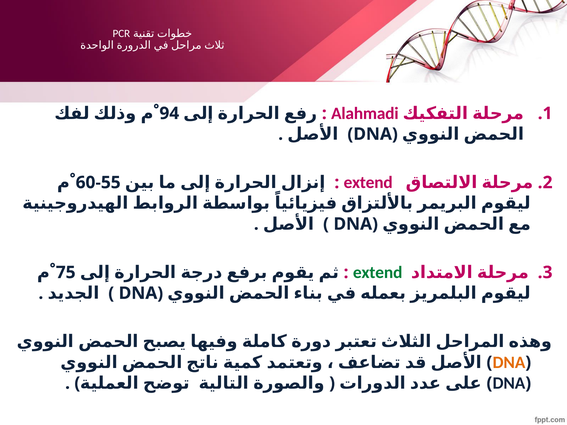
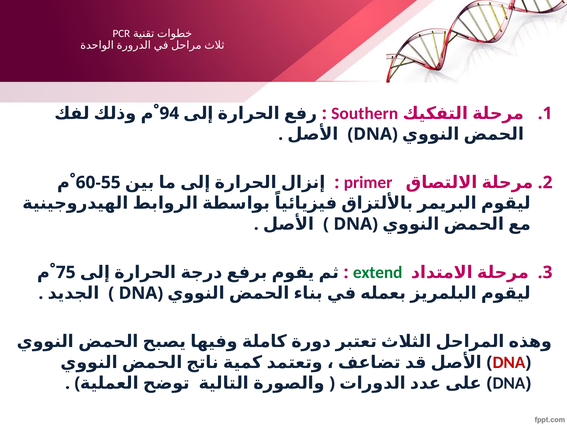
Alahmadi: Alahmadi -> Southern
extend at (368, 183): extend -> primer
DNA at (509, 363) colour: orange -> red
